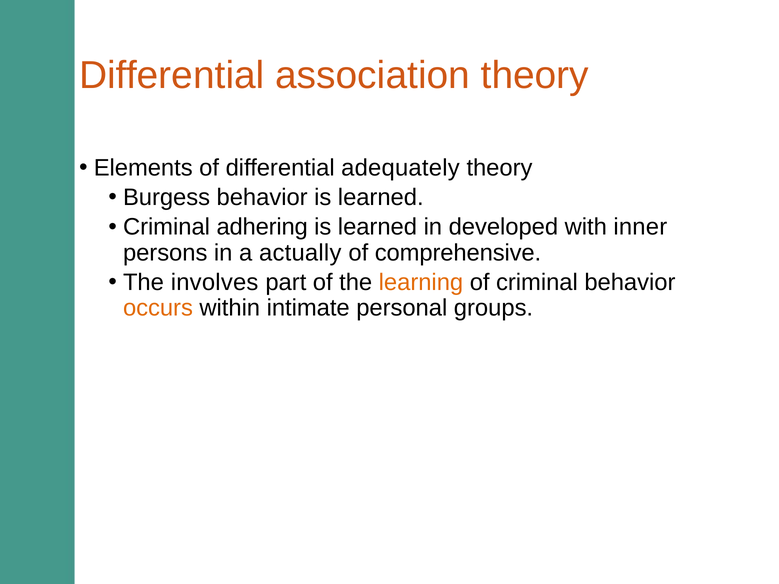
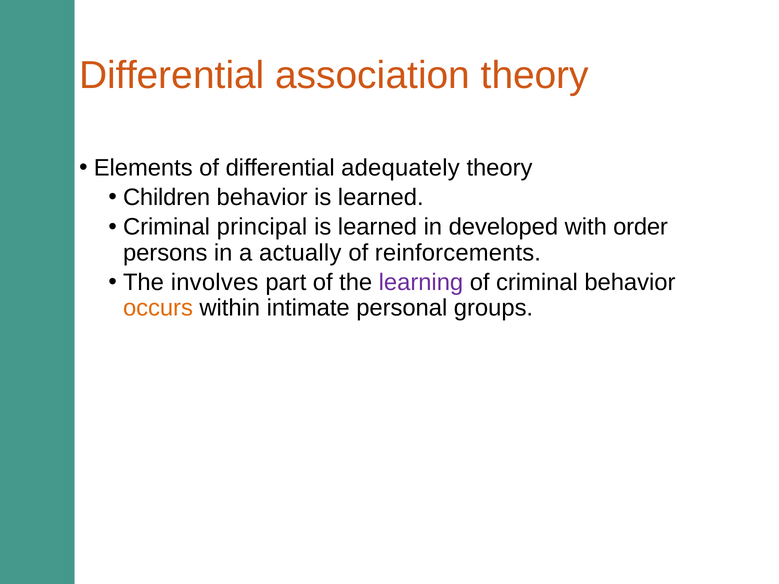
Burgess: Burgess -> Children
adhering: adhering -> principal
inner: inner -> order
comprehensive: comprehensive -> reinforcements
learning colour: orange -> purple
